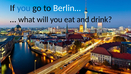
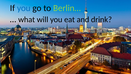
Berlin… colour: white -> light green
